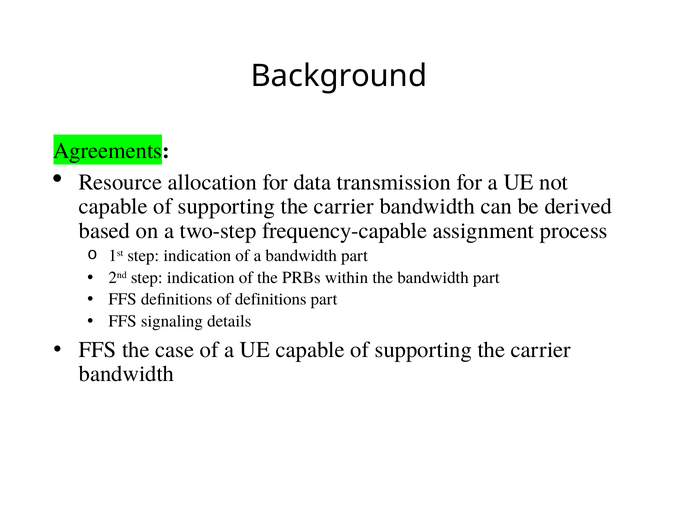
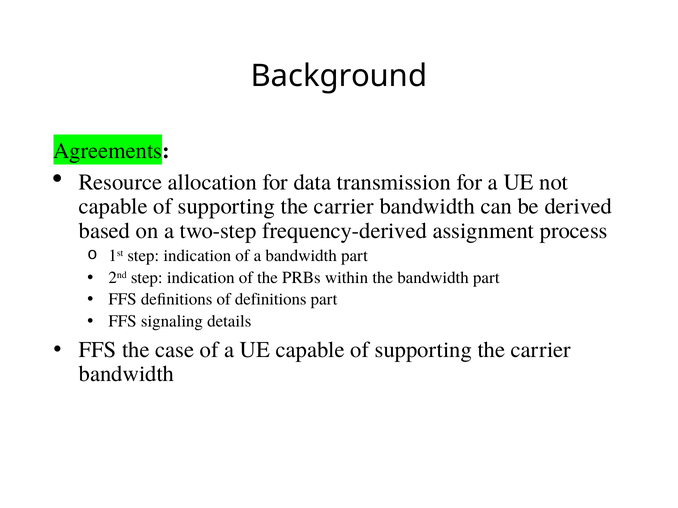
frequency-capable: frequency-capable -> frequency-derived
